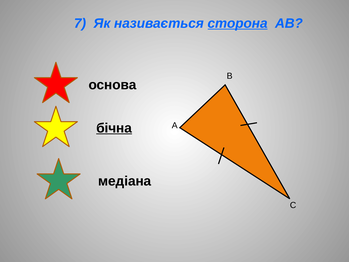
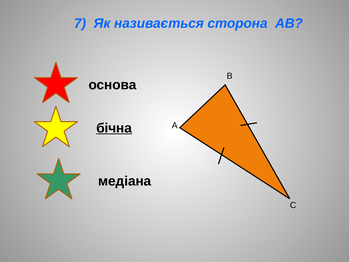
сторона underline: present -> none
